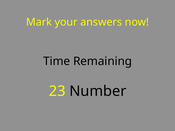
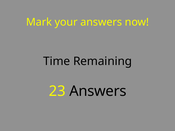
23 Number: Number -> Answers
